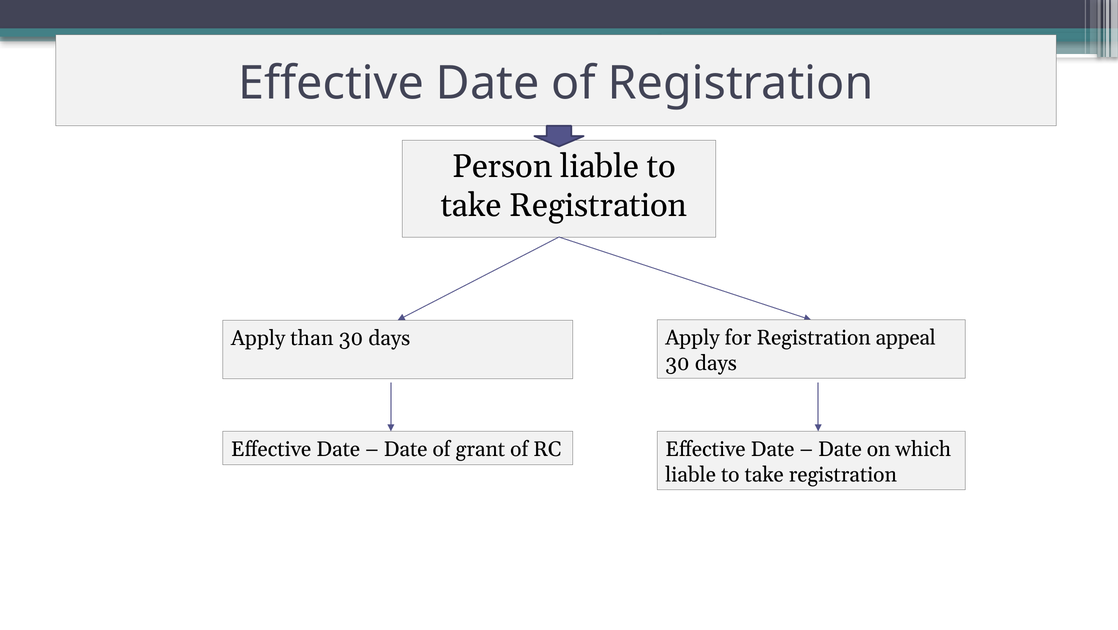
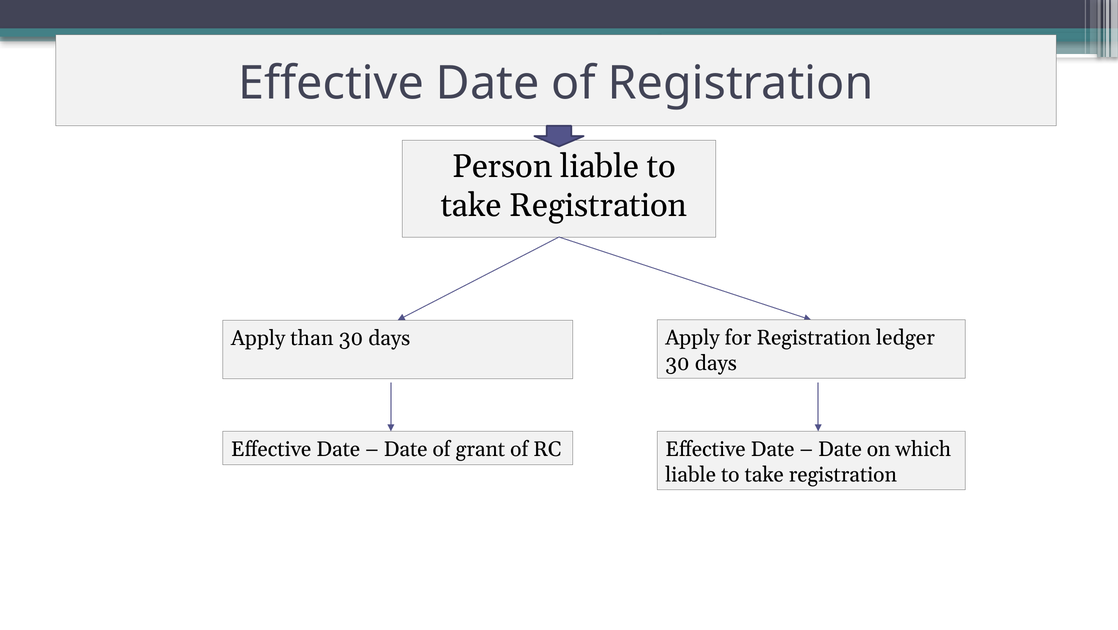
appeal: appeal -> ledger
